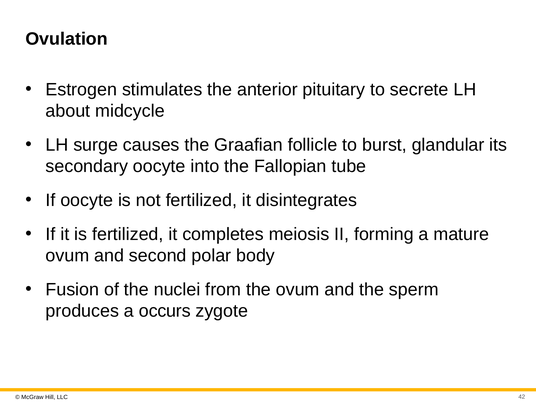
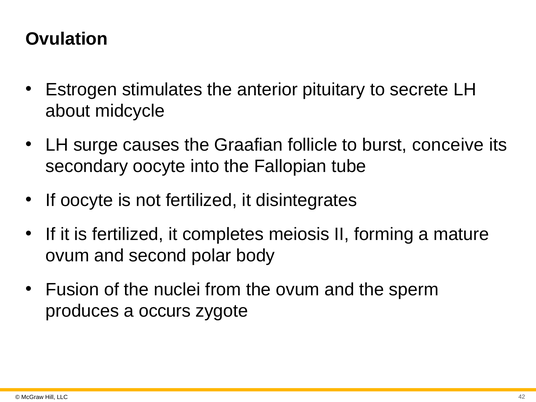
glandular: glandular -> conceive
